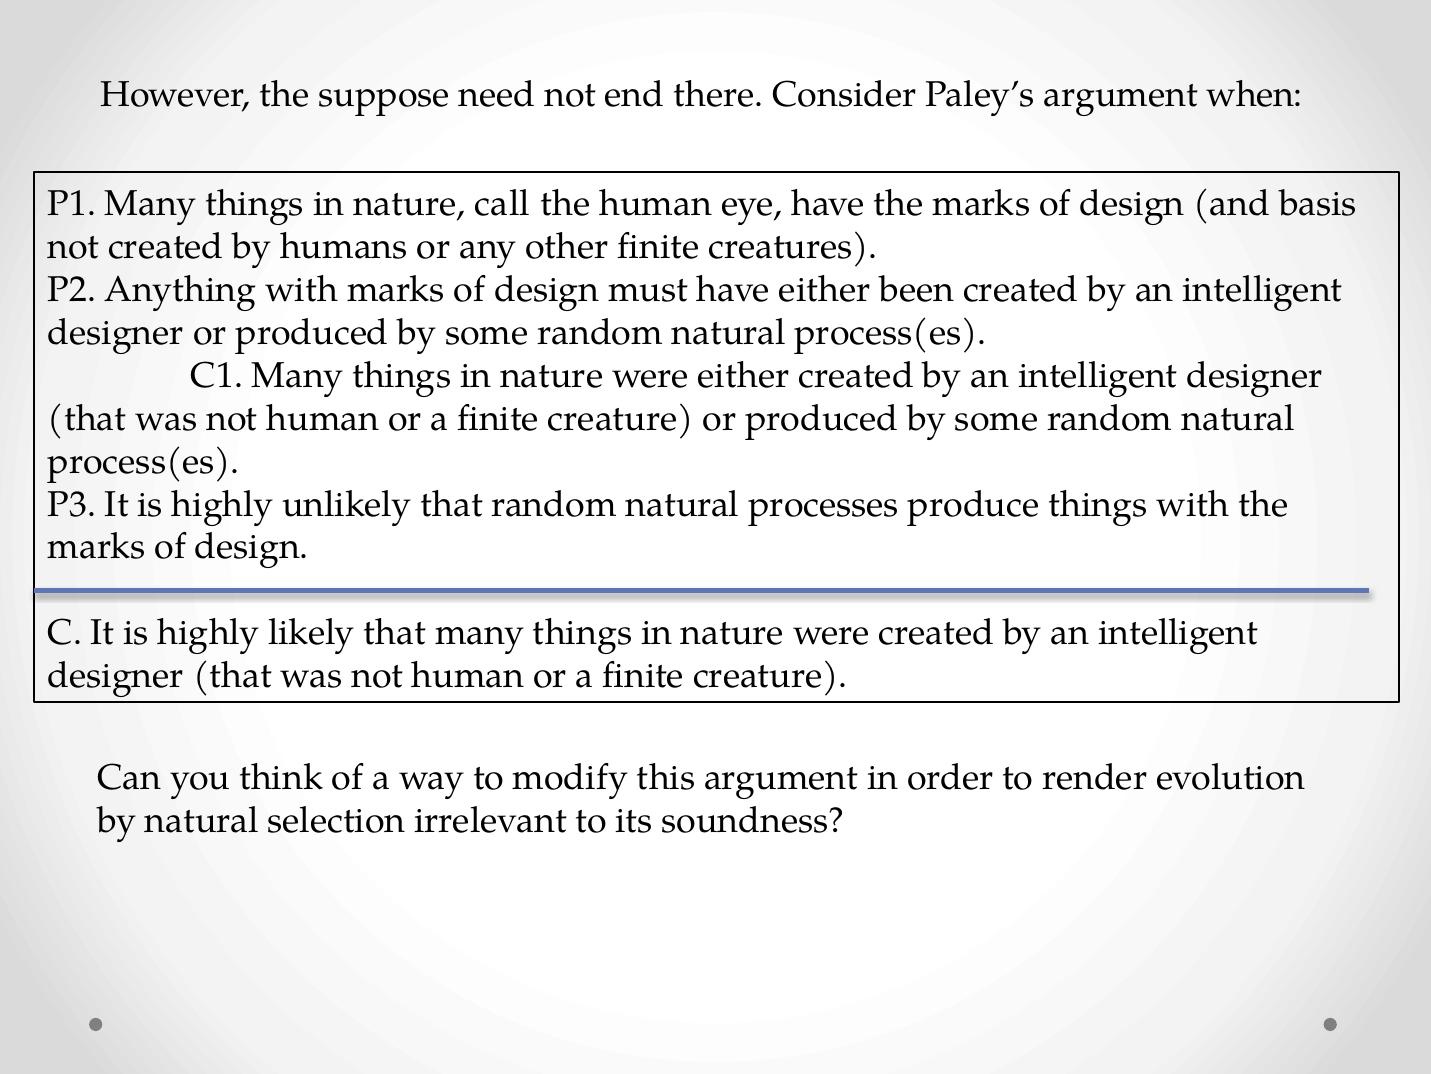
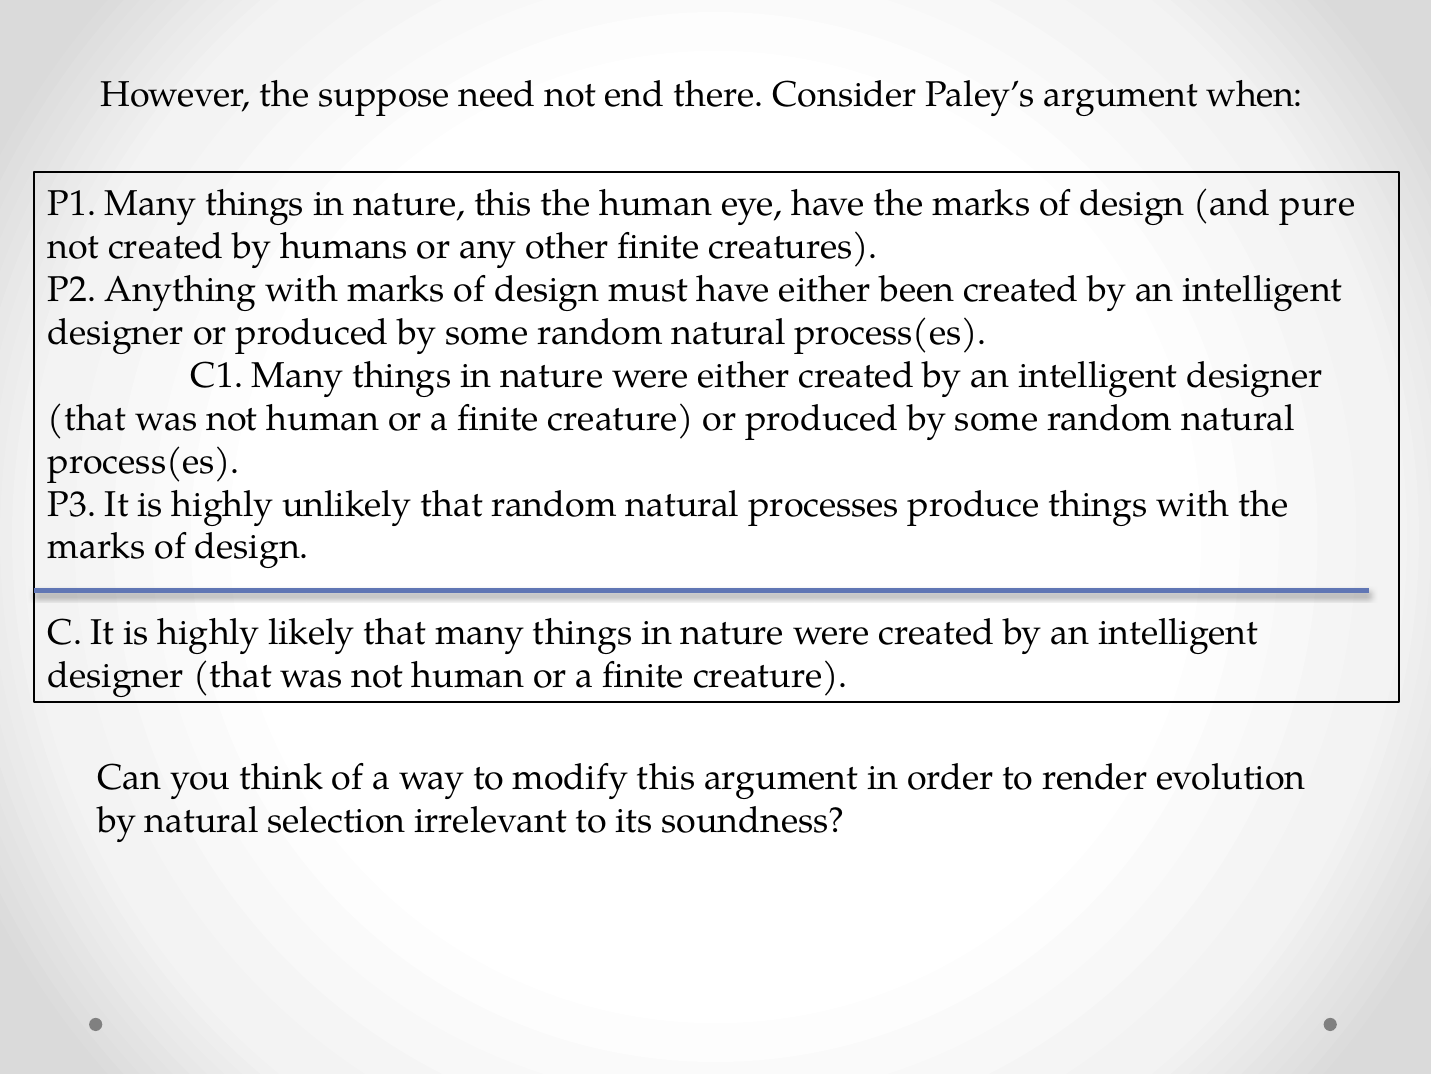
nature call: call -> this
basis: basis -> pure
